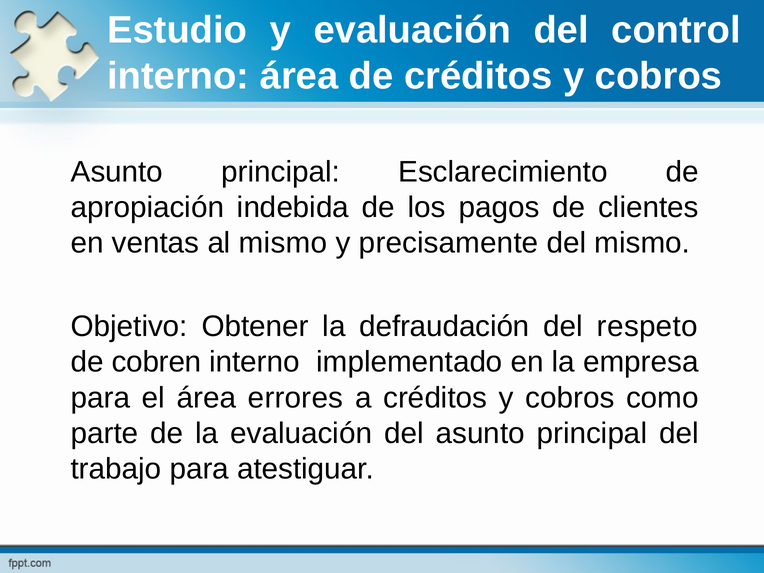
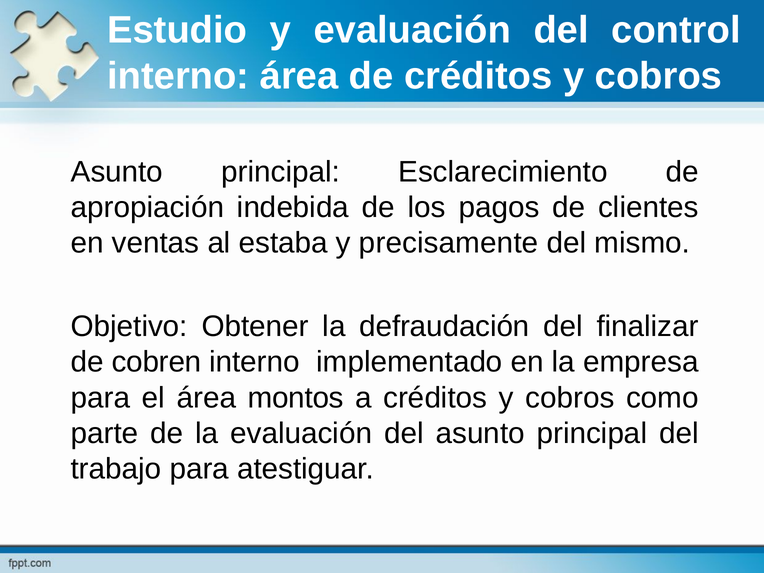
al mismo: mismo -> estaba
respeto: respeto -> finalizar
errores: errores -> montos
